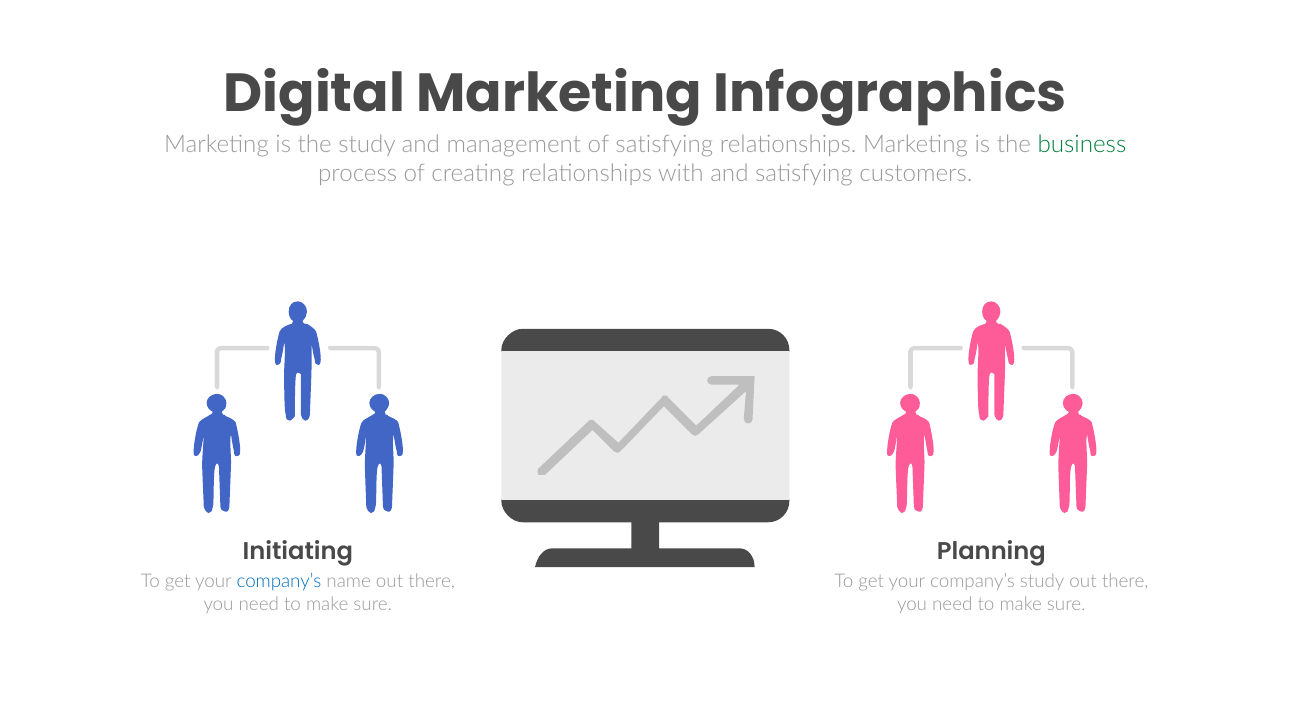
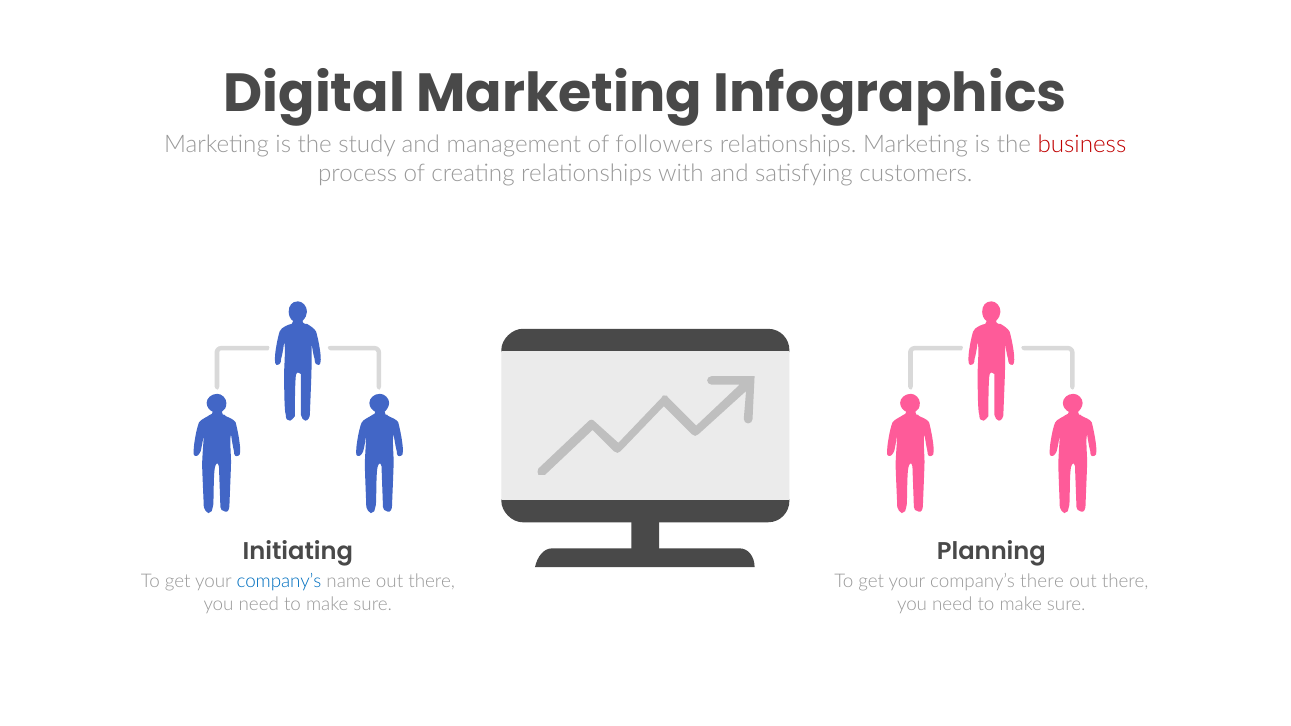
satisfying at (664, 145): satisfying -> followers
business colour: green -> red
company’s study: study -> there
